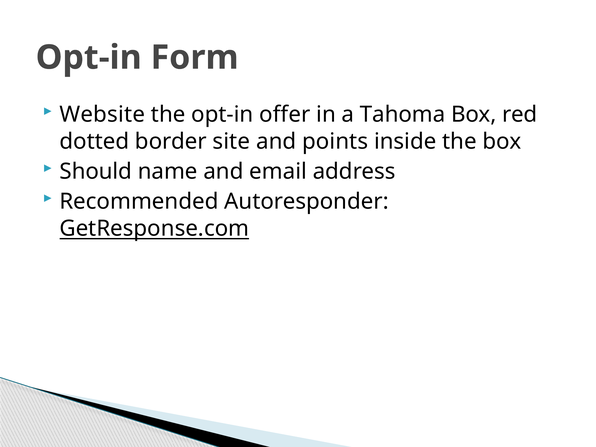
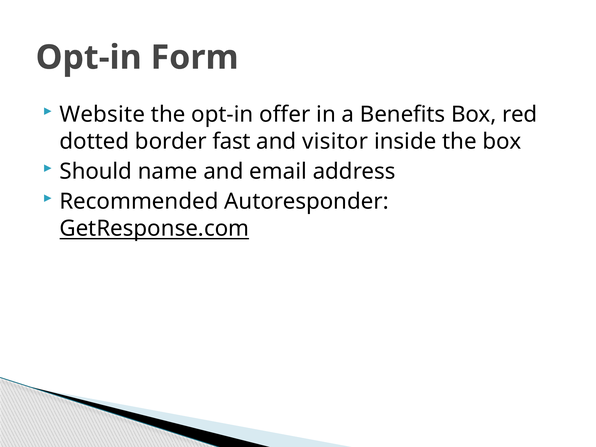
Tahoma: Tahoma -> Benefits
site: site -> fast
points: points -> visitor
